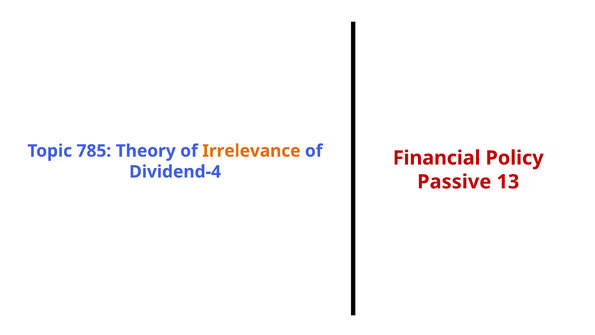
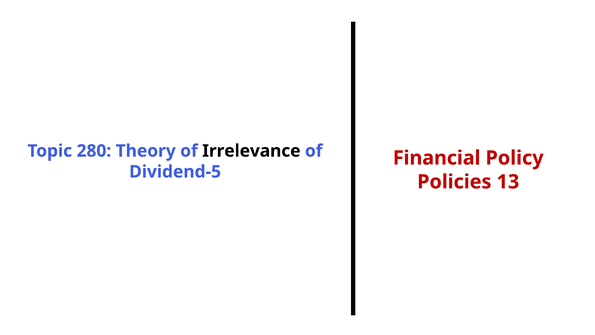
785: 785 -> 280
Irrelevance colour: orange -> black
Dividend-4: Dividend-4 -> Dividend-5
Passive: Passive -> Policies
